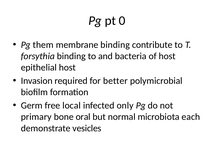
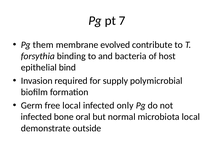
0: 0 -> 7
membrane binding: binding -> evolved
epithelial host: host -> bind
better: better -> supply
primary at (36, 117): primary -> infected
microbiota each: each -> local
vesicles: vesicles -> outside
